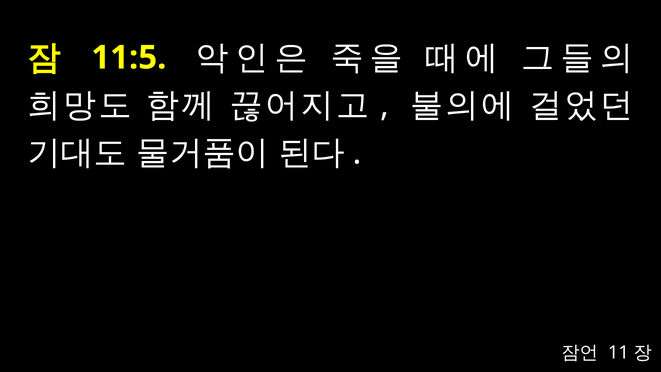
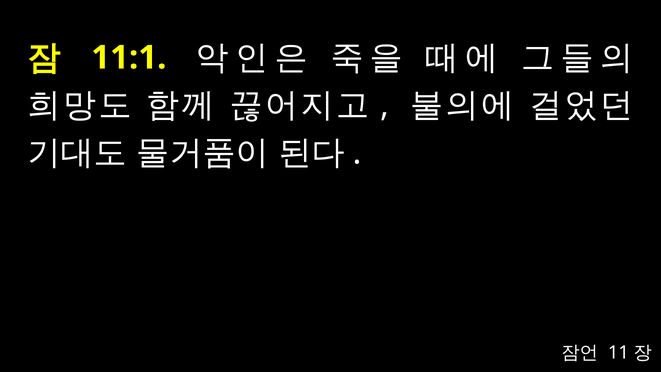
11:5: 11:5 -> 11:1
